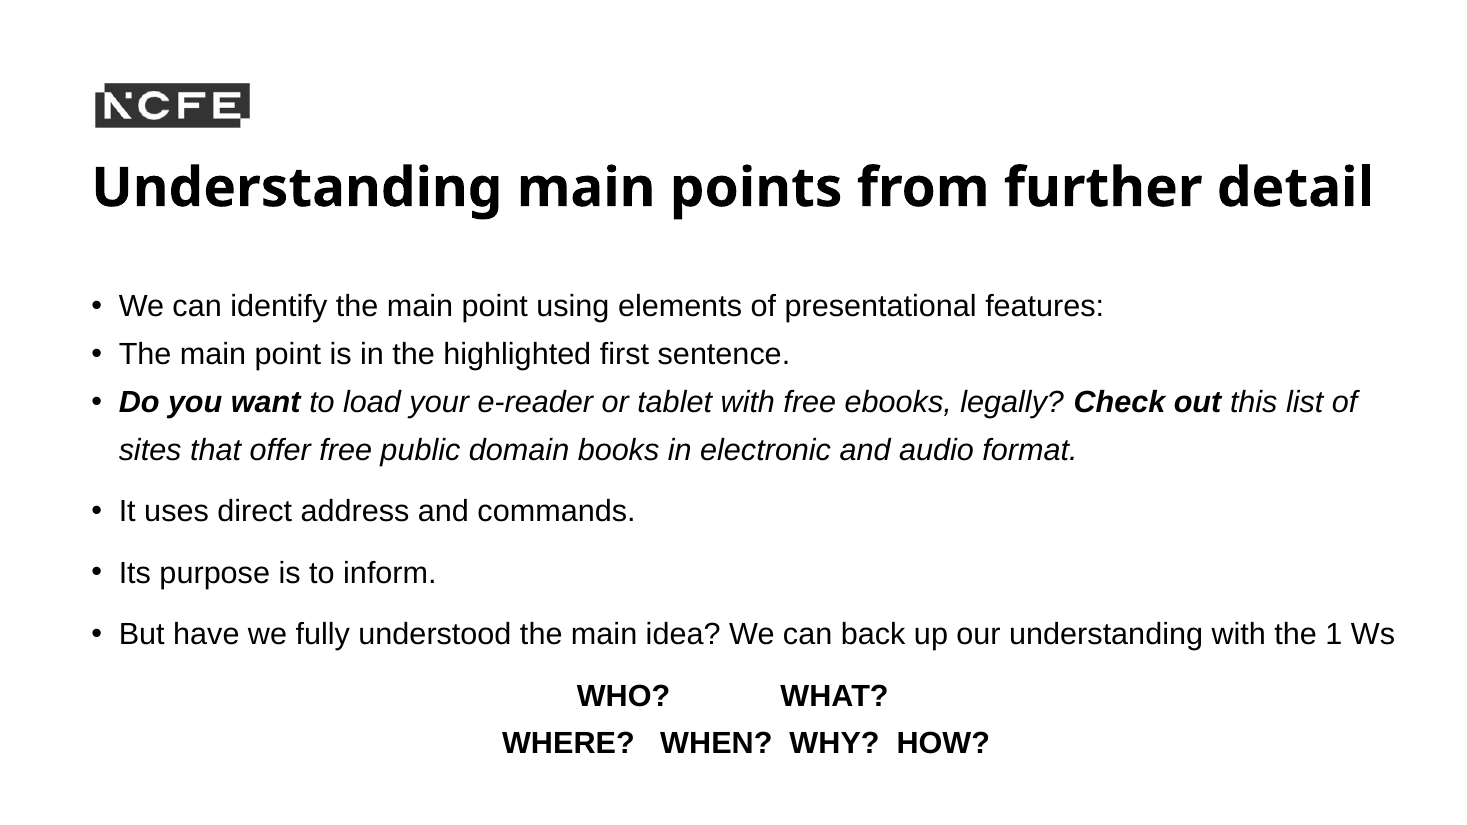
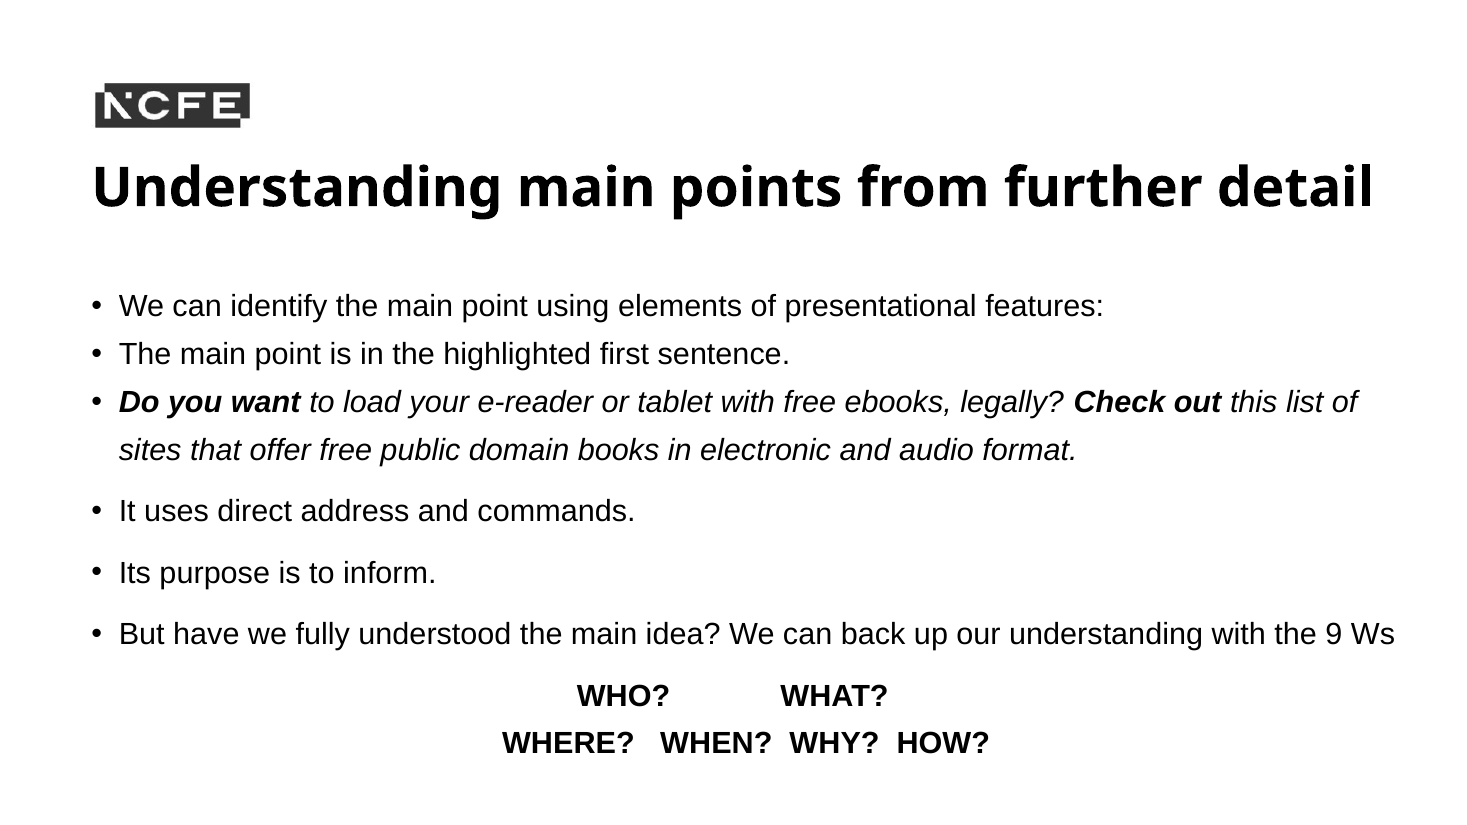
1: 1 -> 9
